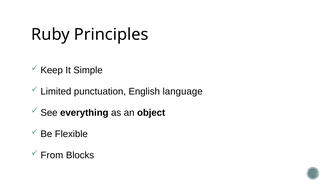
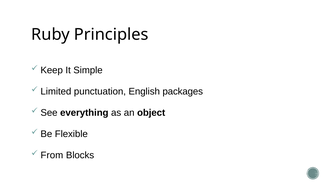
language: language -> packages
